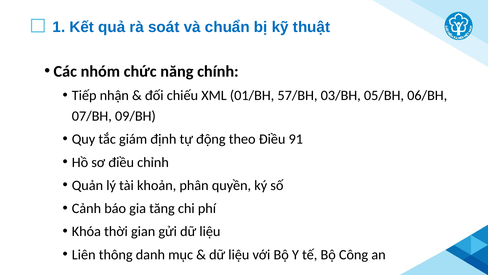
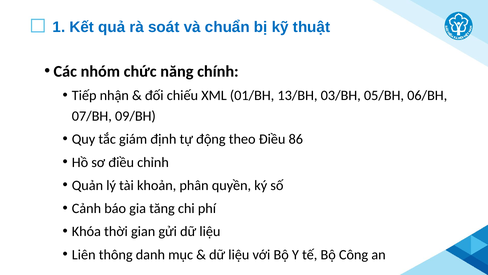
57/BH: 57/BH -> 13/BH
91: 91 -> 86
